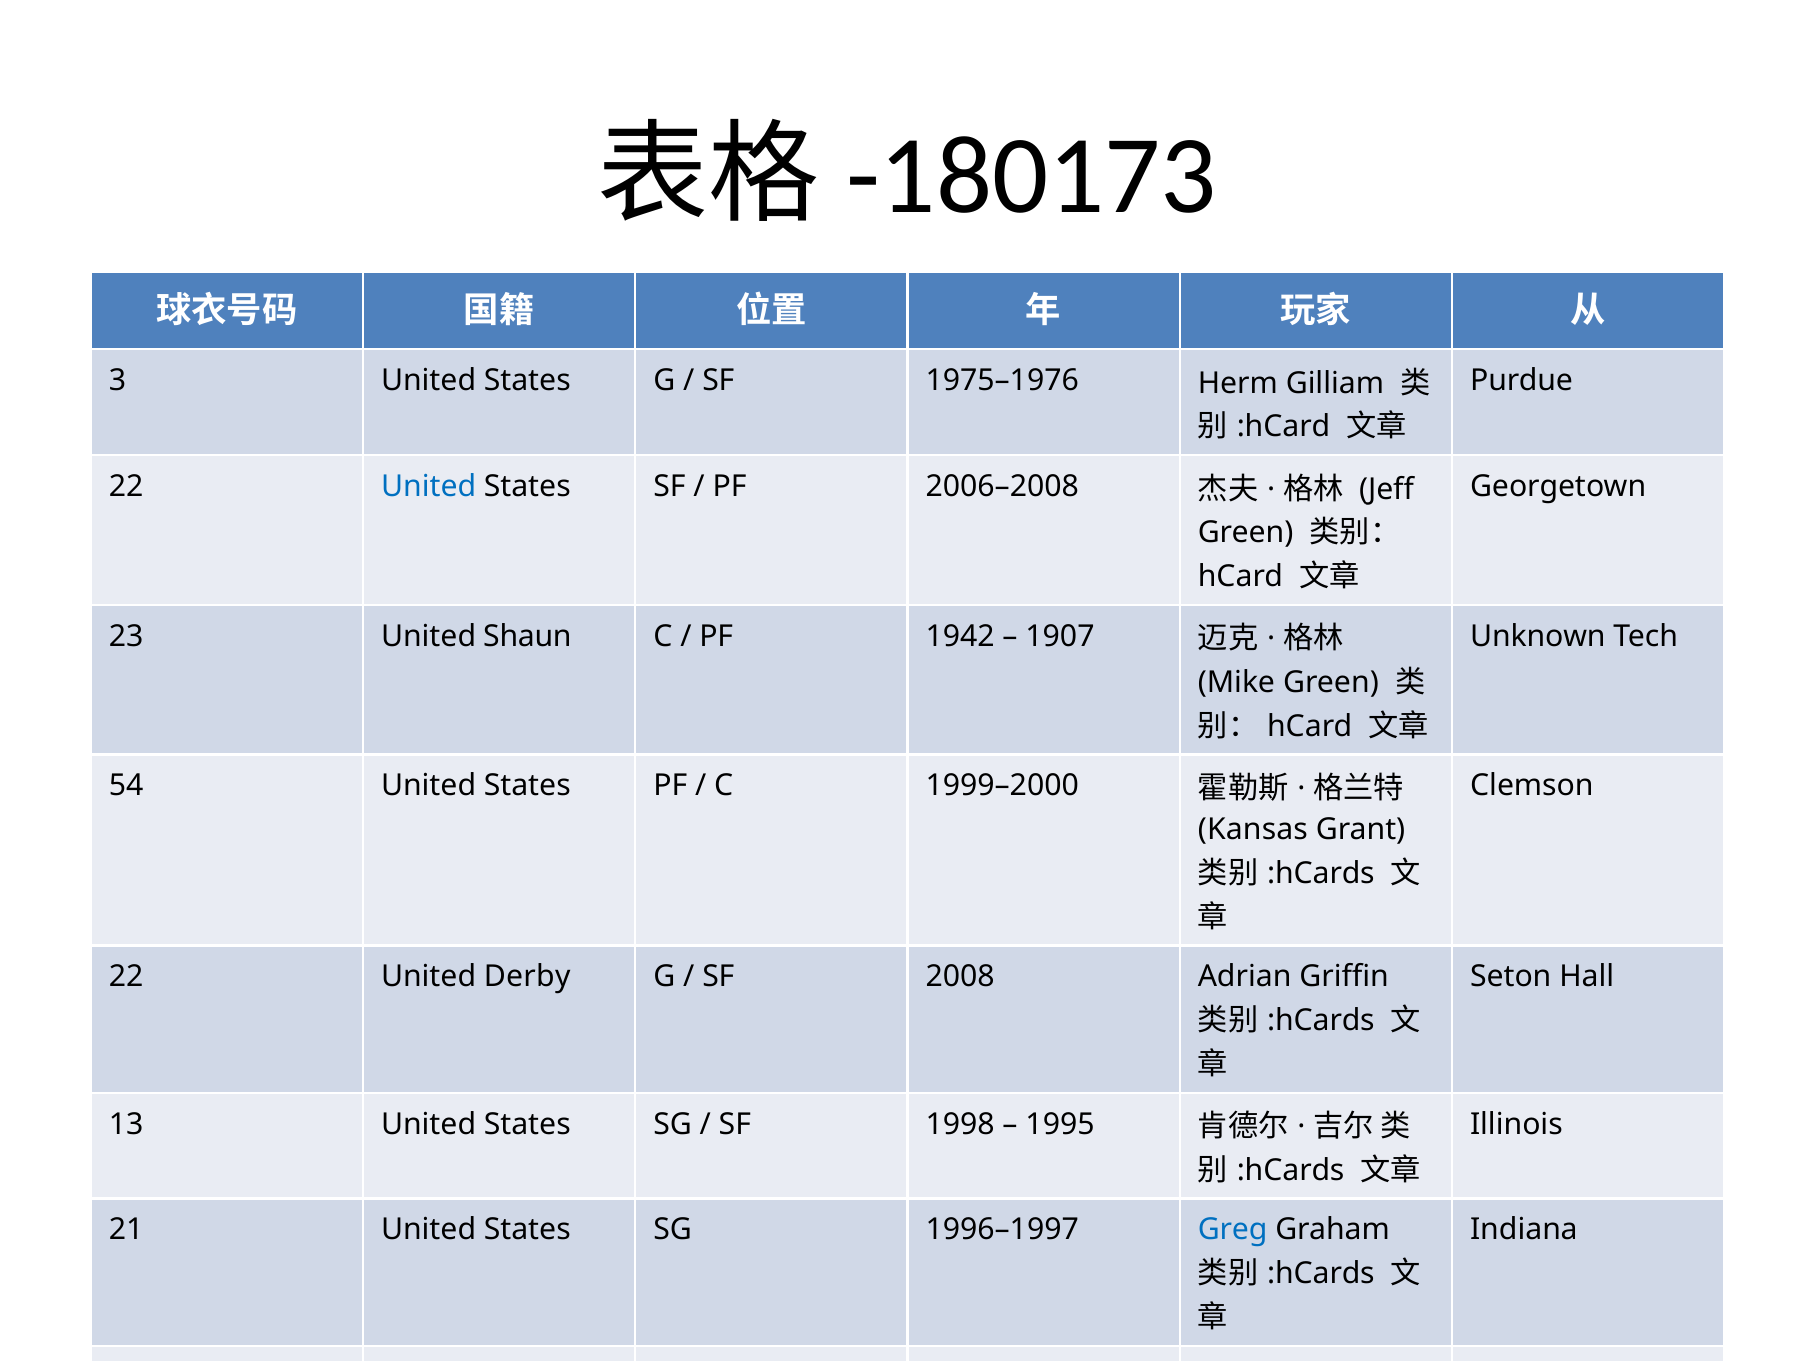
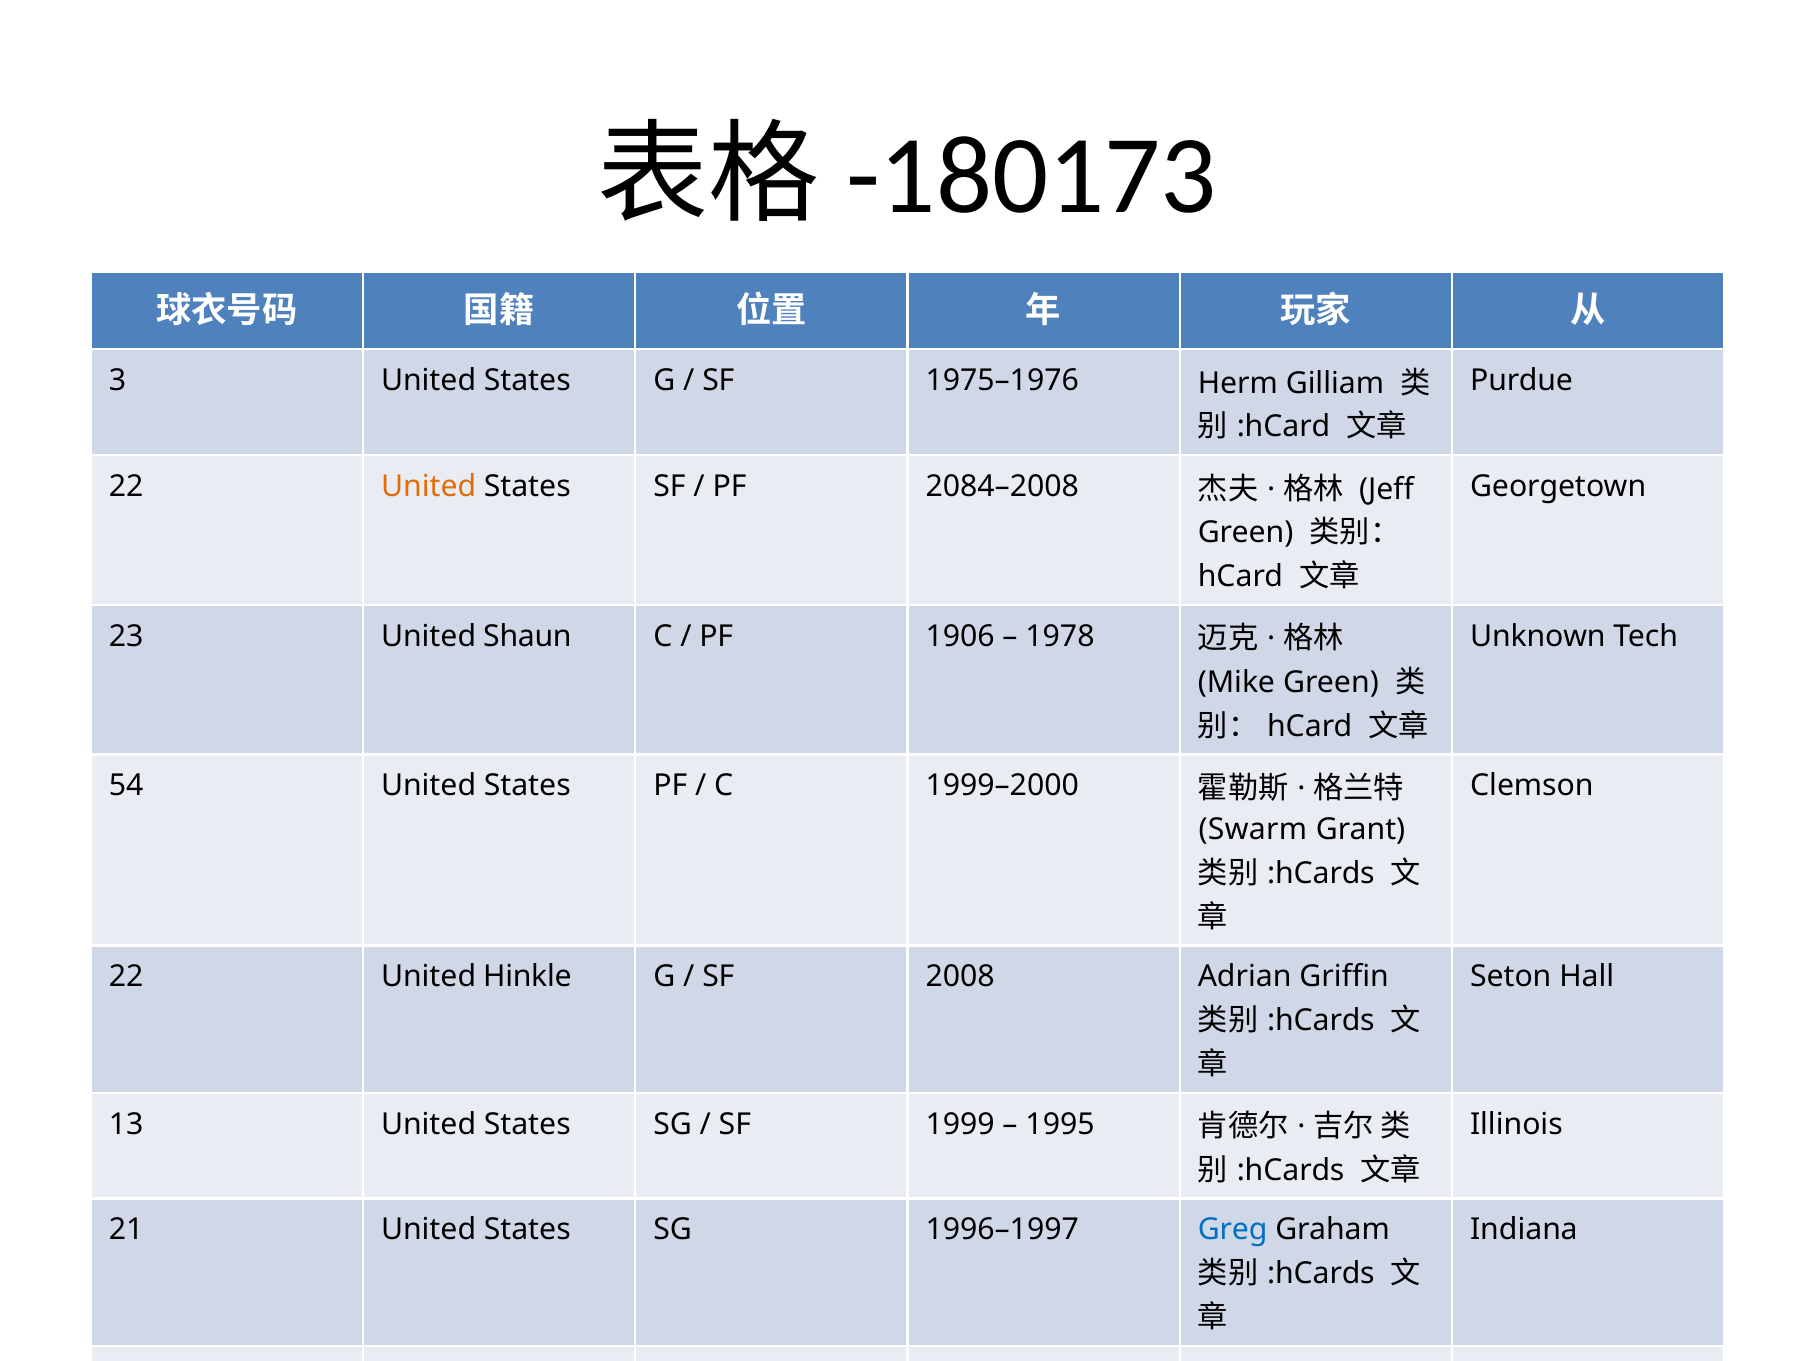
United at (429, 486) colour: blue -> orange
2006–2008: 2006–2008 -> 2084–2008
1942: 1942 -> 1906
1907: 1907 -> 1978
Kansas: Kansas -> Swarm
Derby: Derby -> Hinkle
1998: 1998 -> 1999
